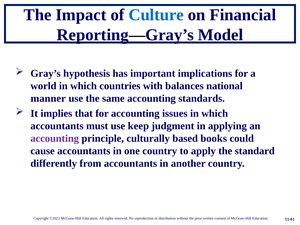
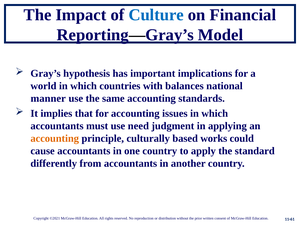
keep: keep -> need
accounting at (55, 138) colour: purple -> orange
books: books -> works
